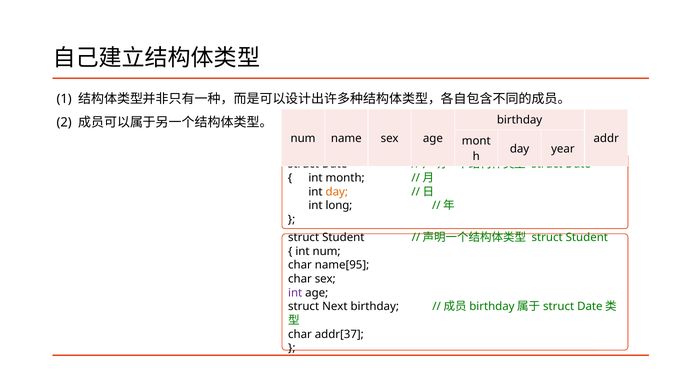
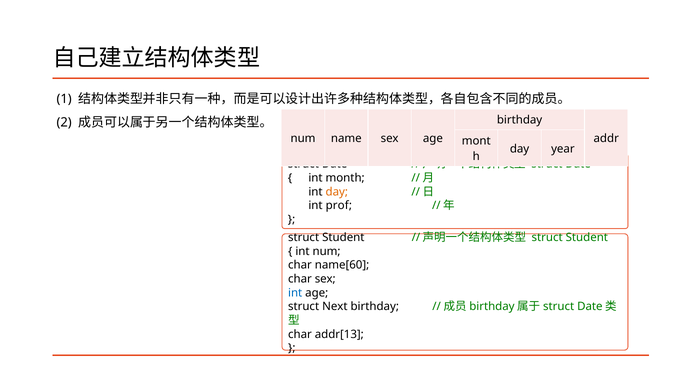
long: long -> prof
name[95: name[95 -> name[60
int at (295, 292) colour: purple -> blue
addr[37: addr[37 -> addr[13
